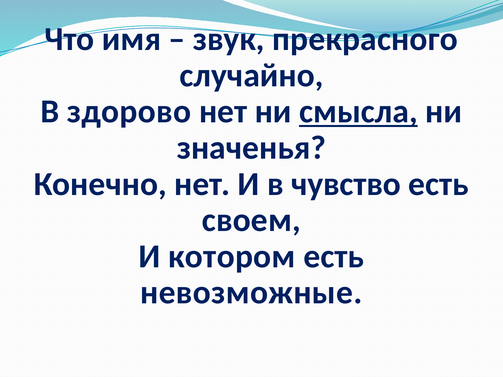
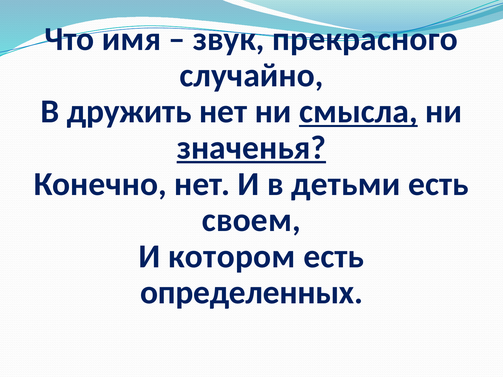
здорово: здорово -> дружить
значенья underline: none -> present
чувство: чувство -> детьми
невозможные: невозможные -> определенных
